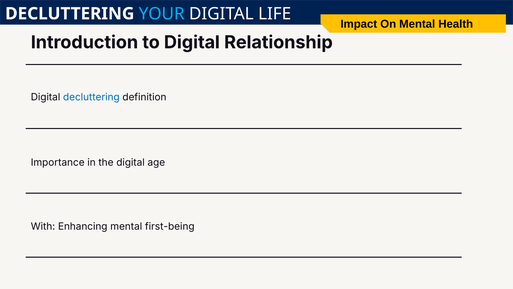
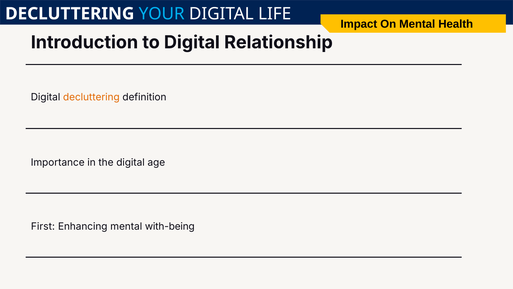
decluttering at (91, 97) colour: blue -> orange
With: With -> First
first-being: first-being -> with-being
